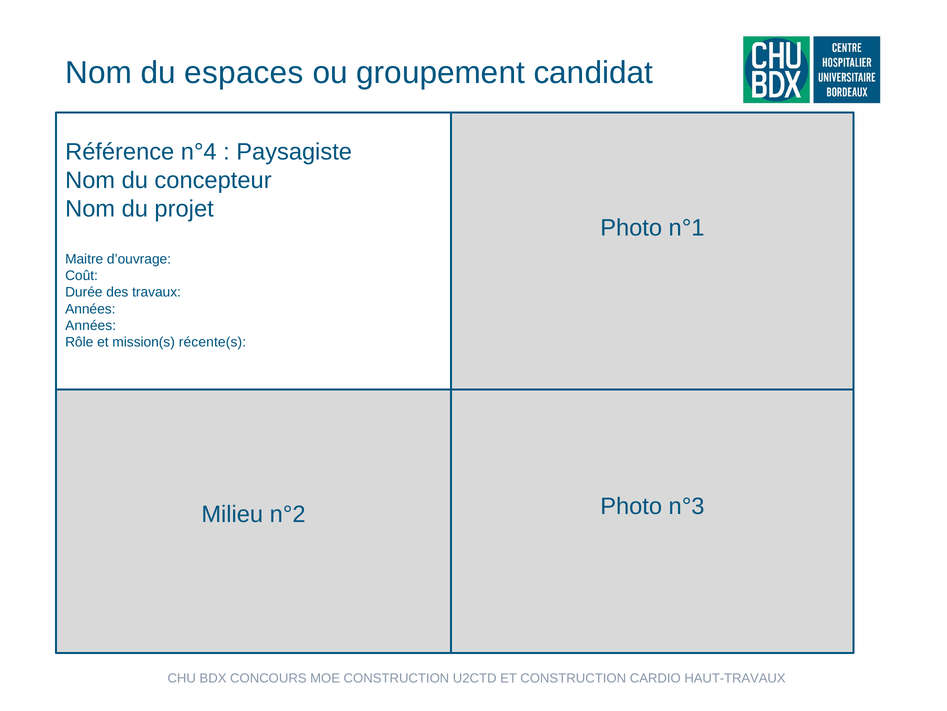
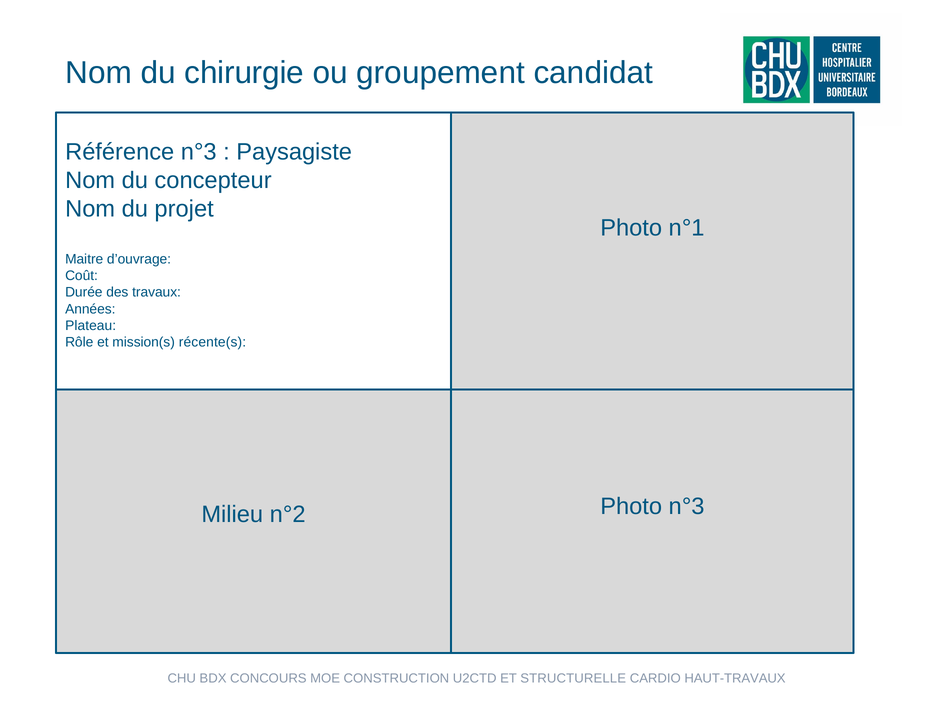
espaces: espaces -> chirurgie
Référence n°4: n°4 -> n°3
Années at (91, 325): Années -> Plateau
ET CONSTRUCTION: CONSTRUCTION -> STRUCTURELLE
